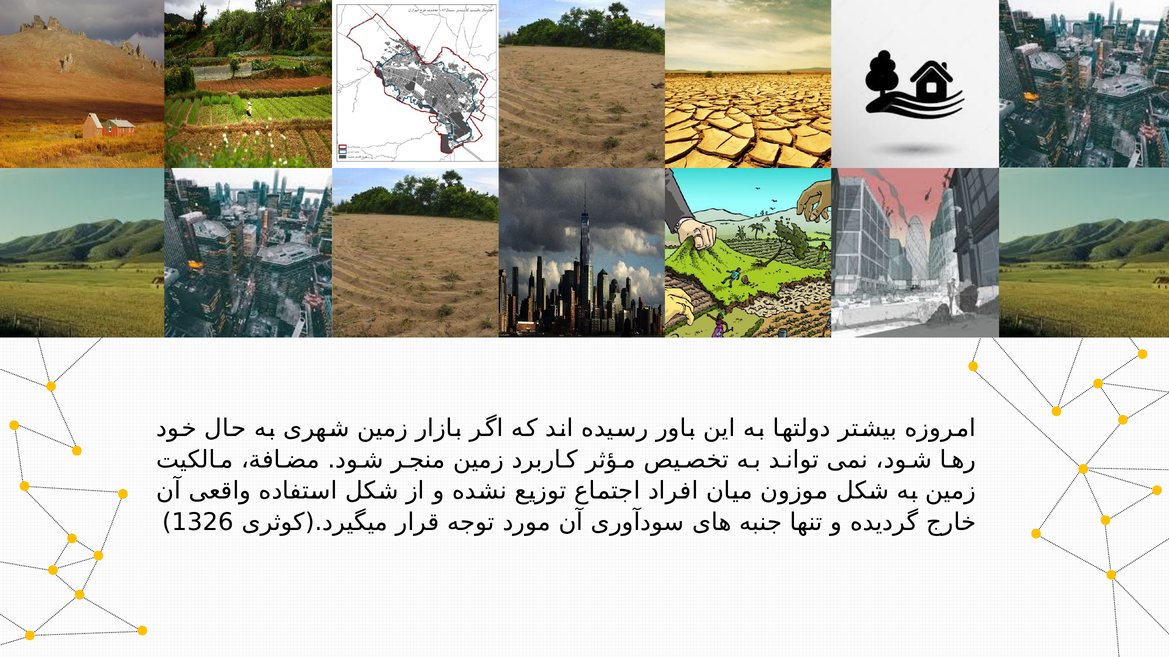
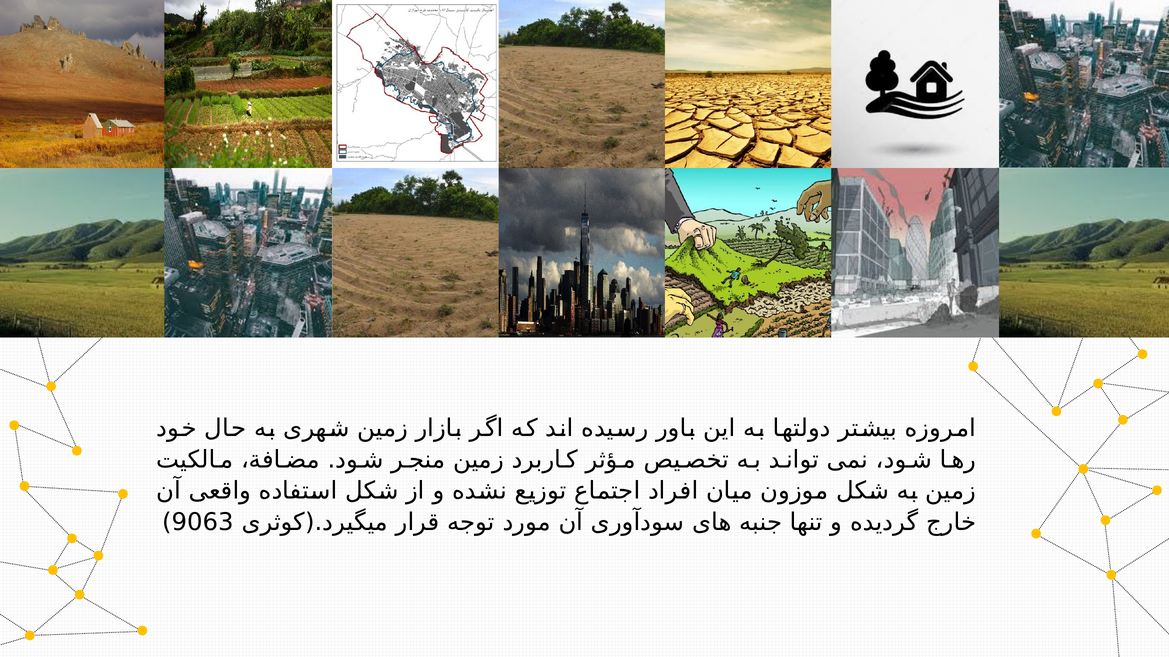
1326: 1326 -> 9063
